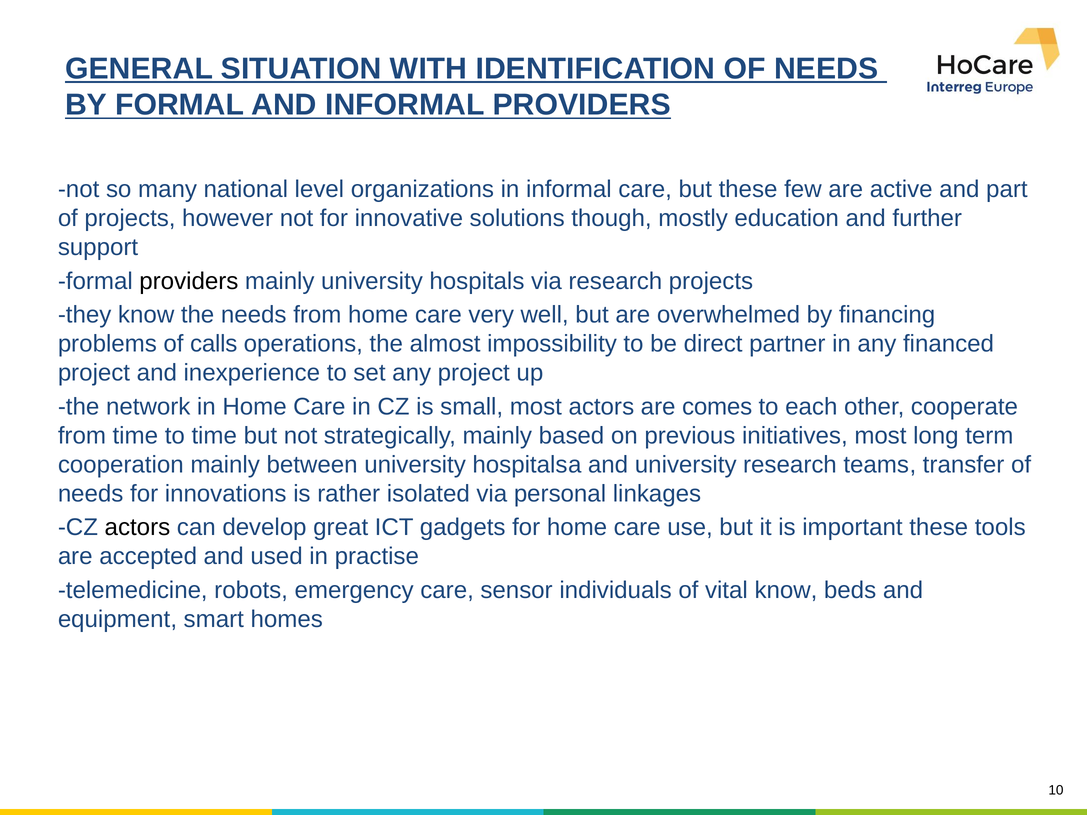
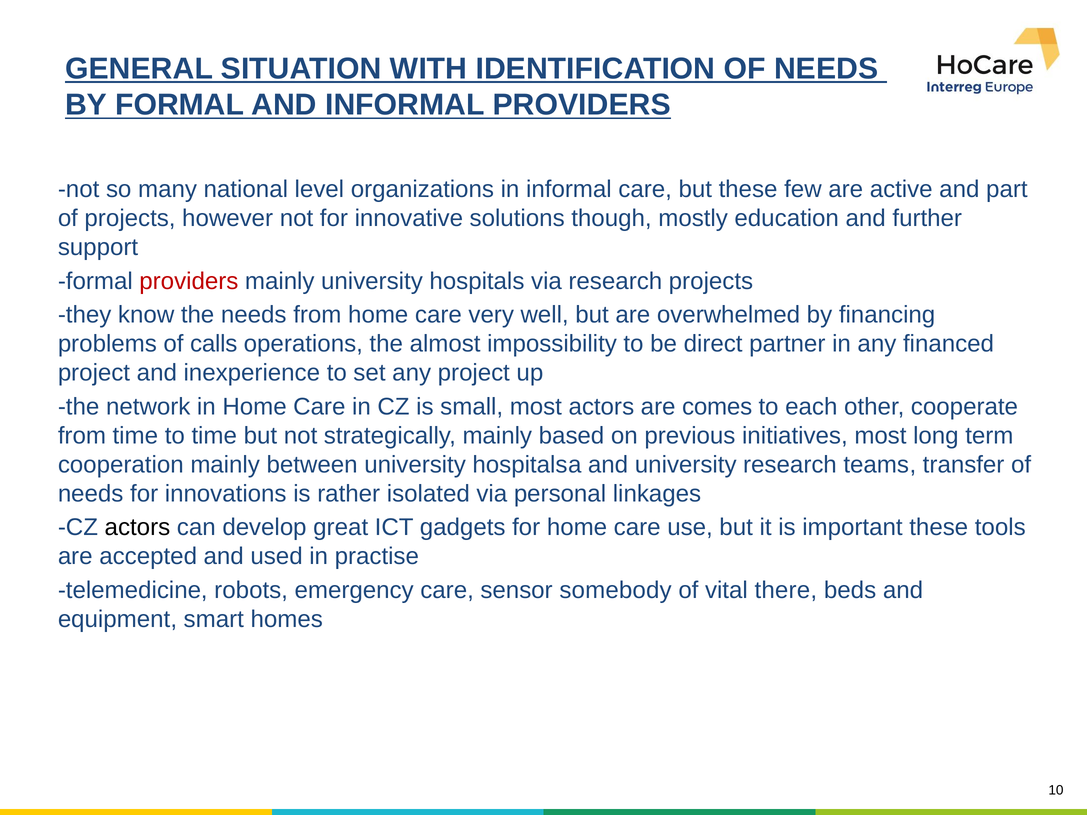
providers at (189, 281) colour: black -> red
individuals: individuals -> somebody
vital know: know -> there
